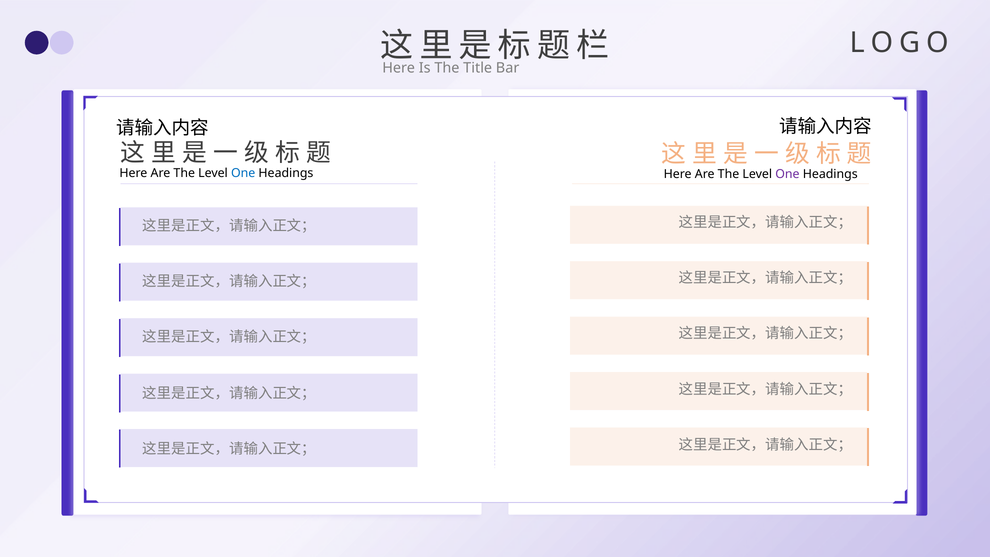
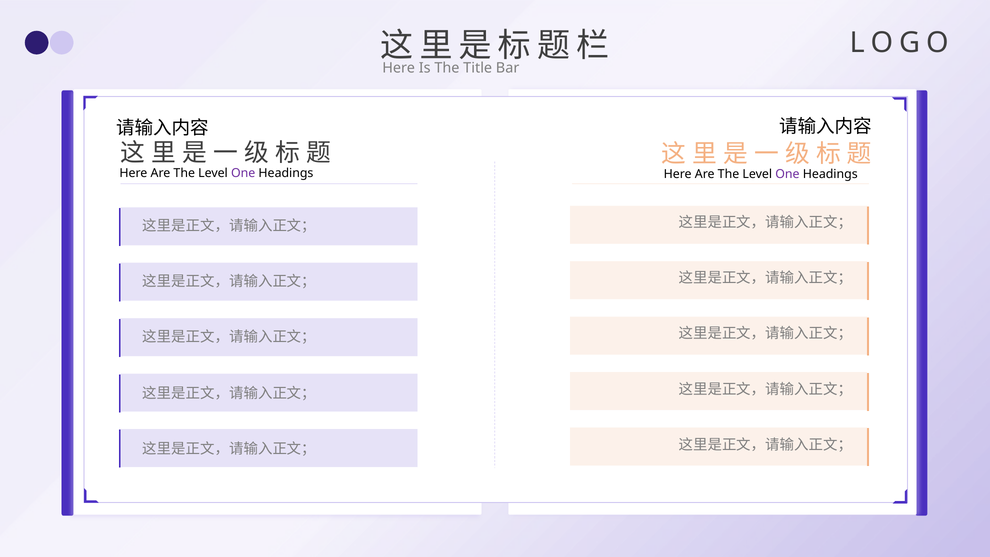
One at (243, 173) colour: blue -> purple
